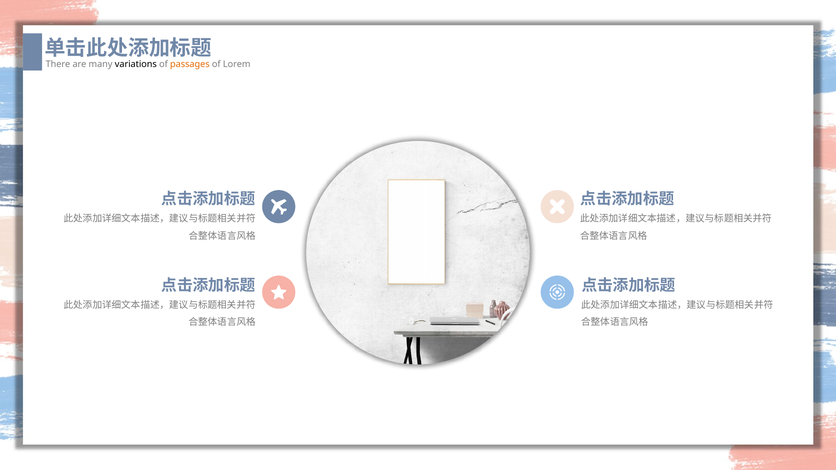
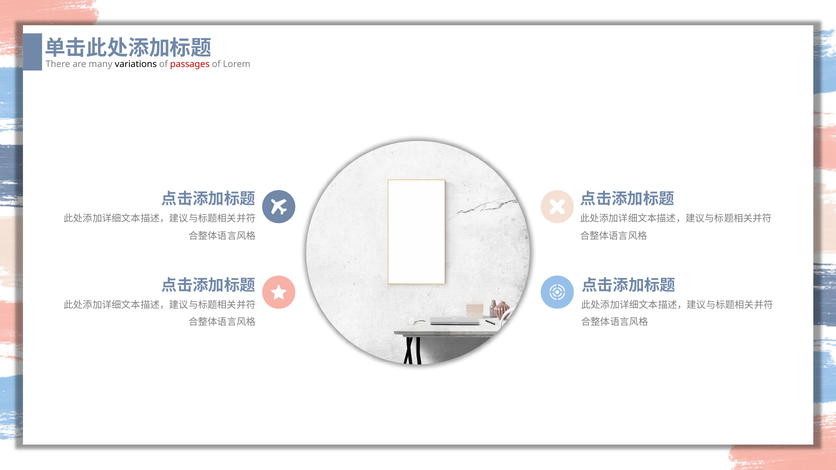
passages colour: orange -> red
